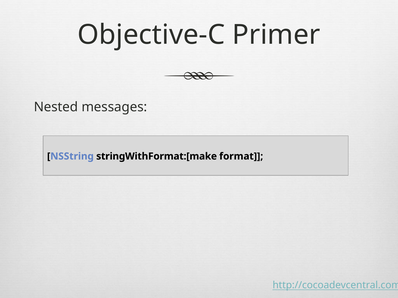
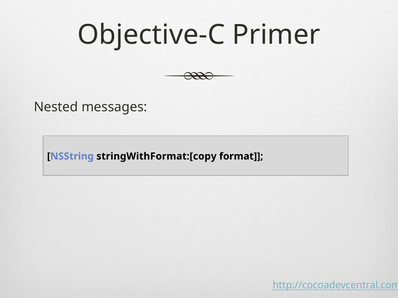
stringWithFormat:[make: stringWithFormat:[make -> stringWithFormat:[copy
